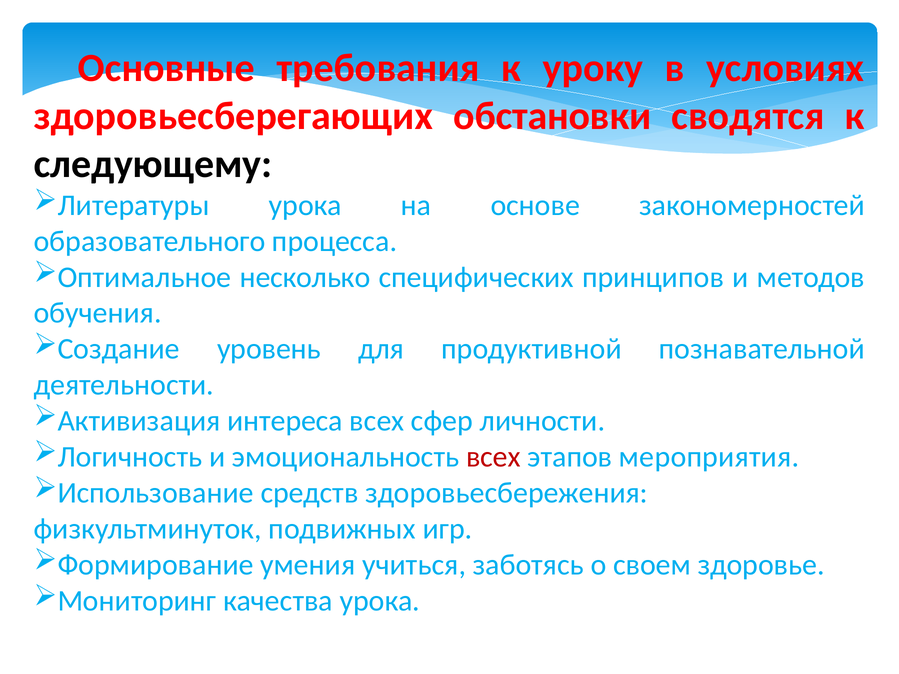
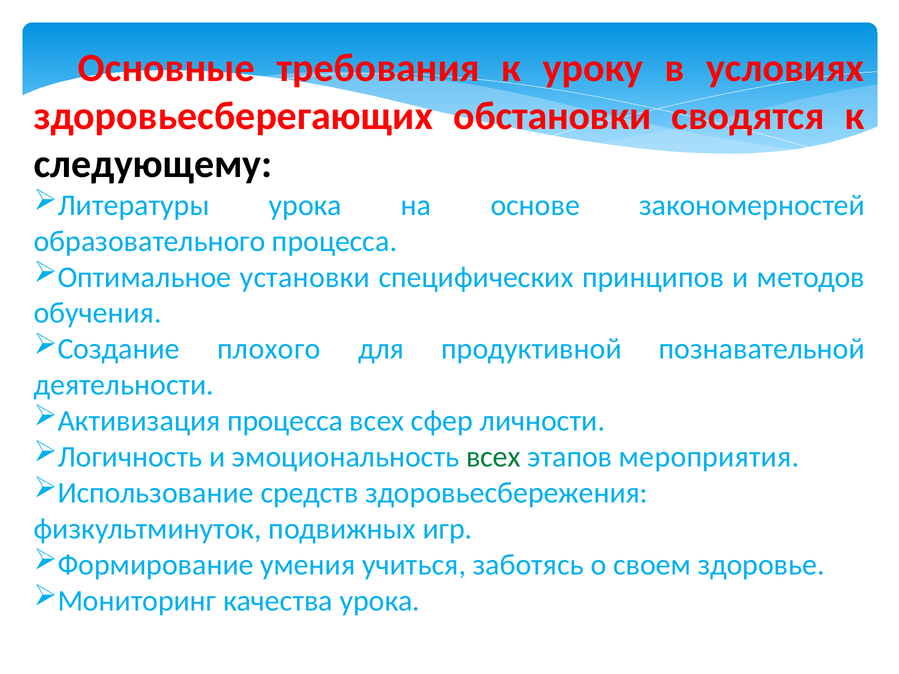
несколько: несколько -> установки
уровень: уровень -> плохого
Активизация интереса: интереса -> процесса
всех at (493, 457) colour: red -> green
